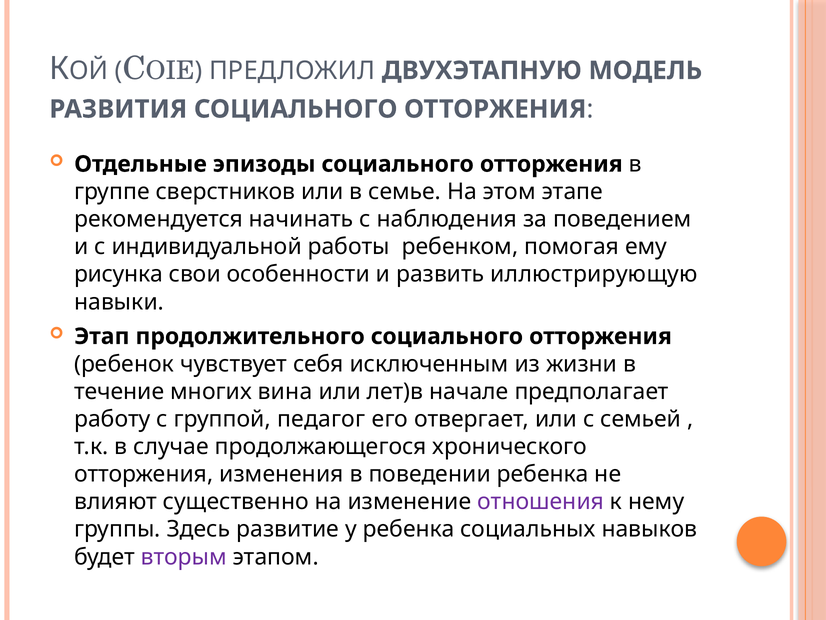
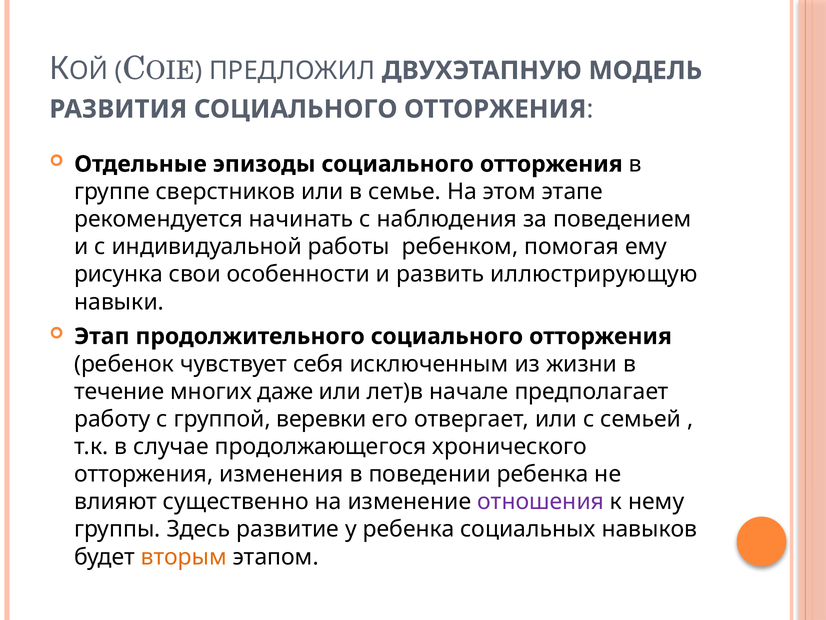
вина: вина -> даже
педагог: педагог -> веревки
вторым colour: purple -> orange
